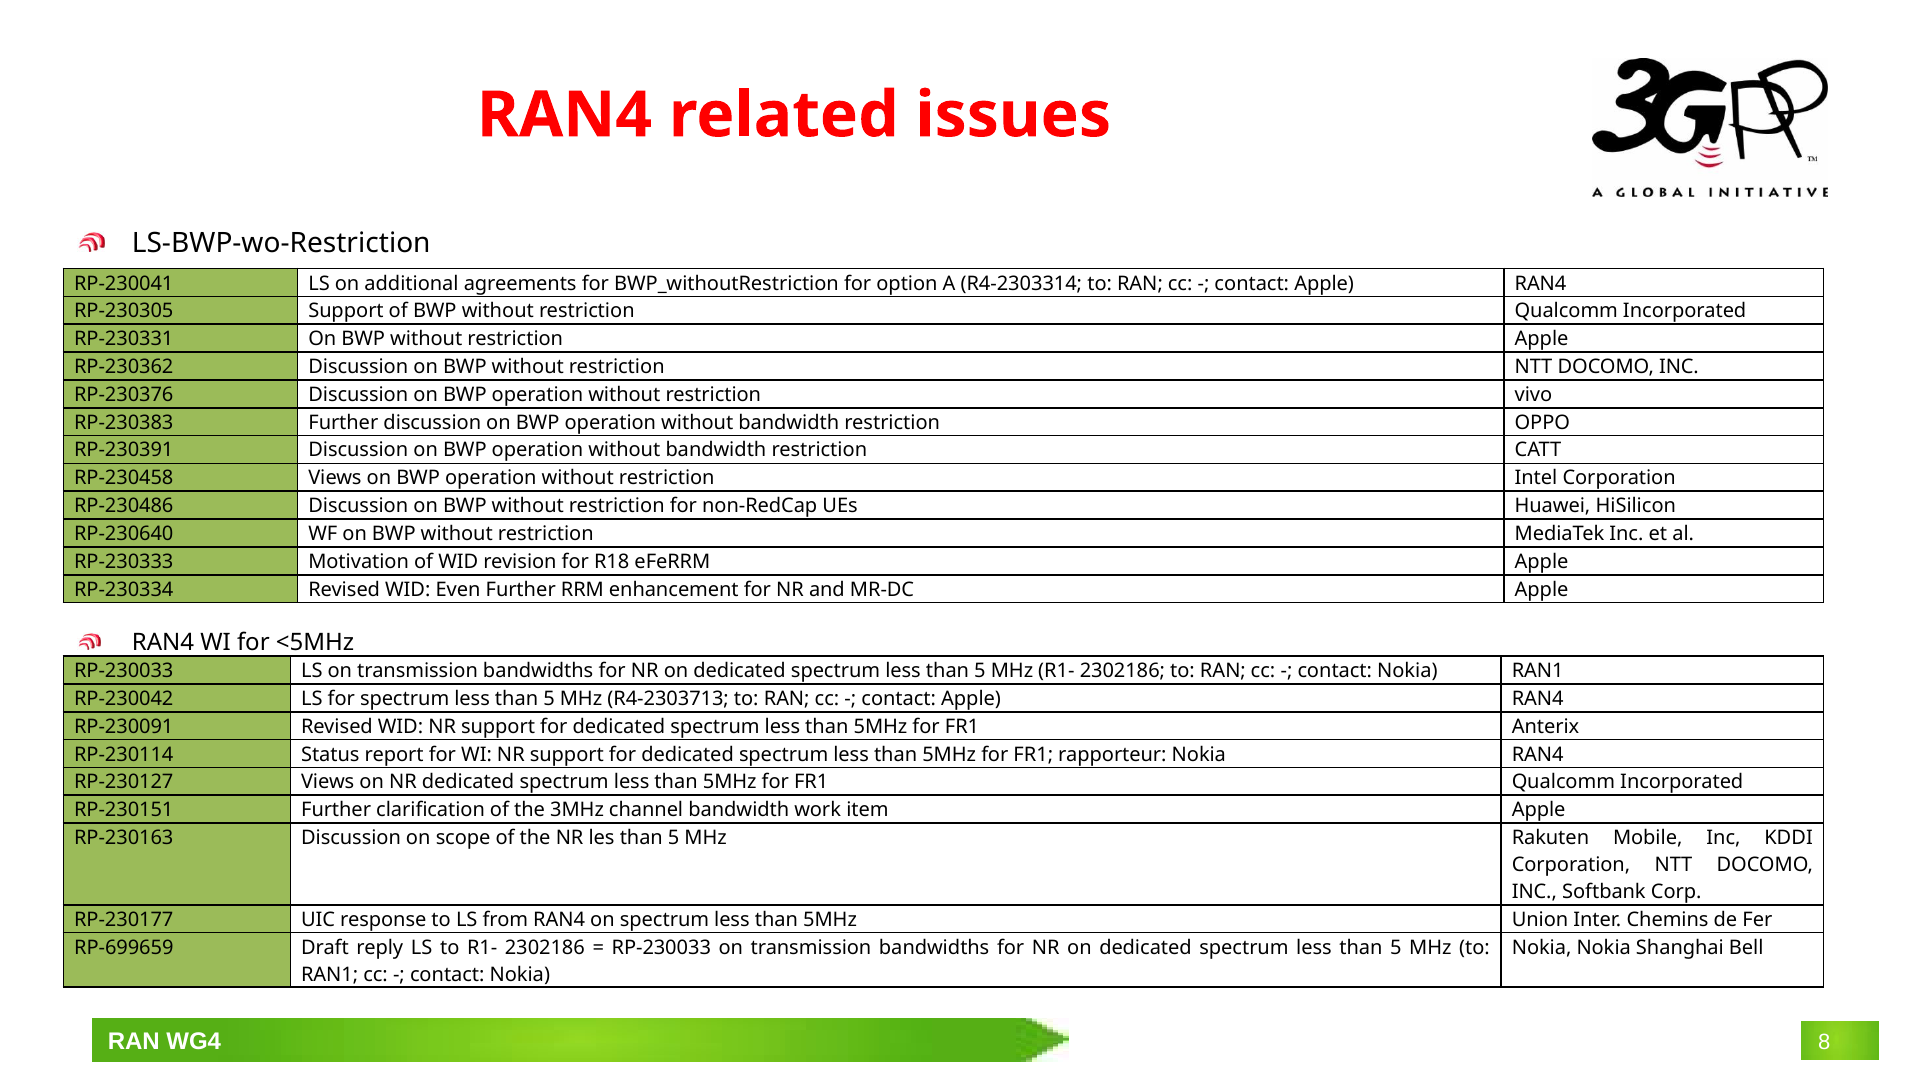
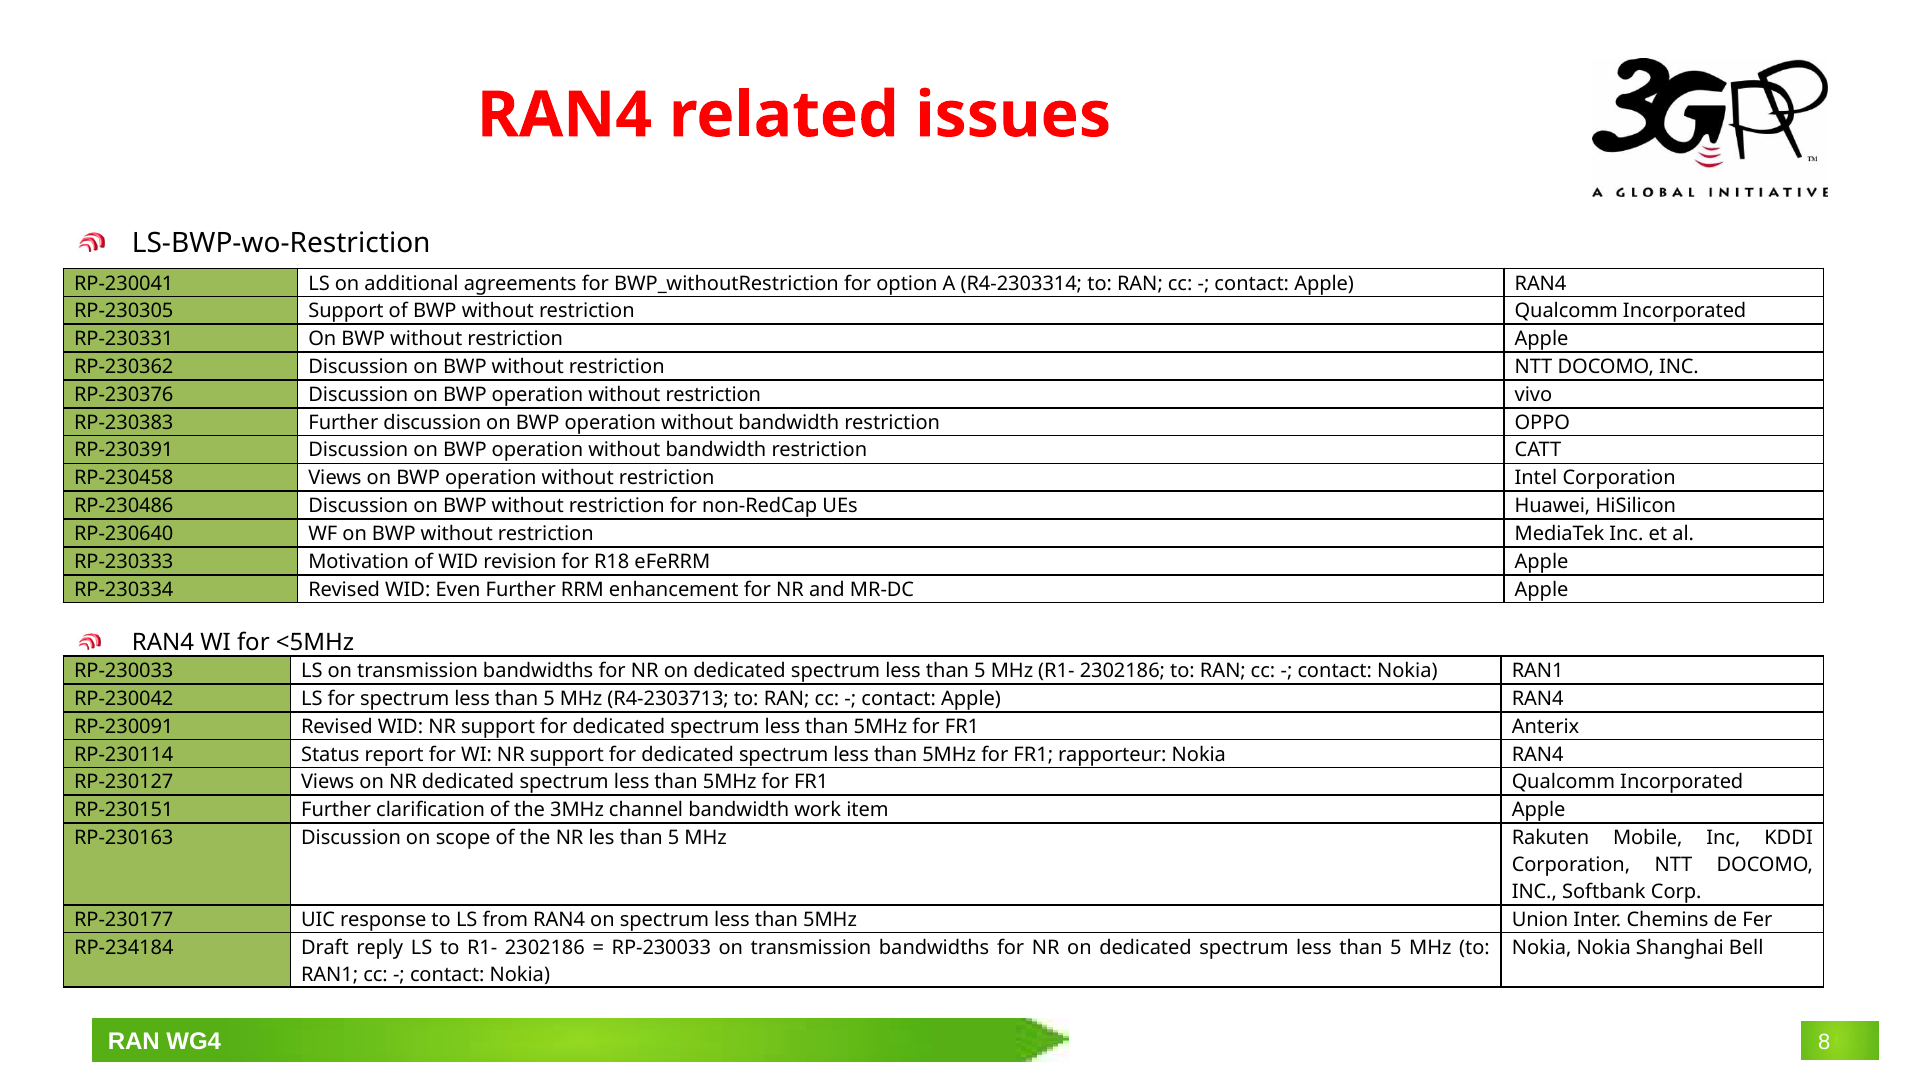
RP-699659: RP-699659 -> RP-234184
